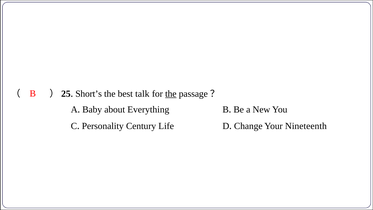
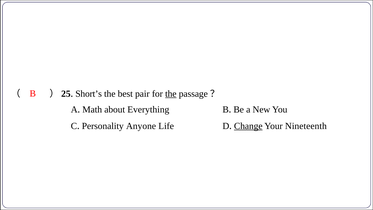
talk: talk -> pair
Baby: Baby -> Math
Century: Century -> Anyone
Change underline: none -> present
